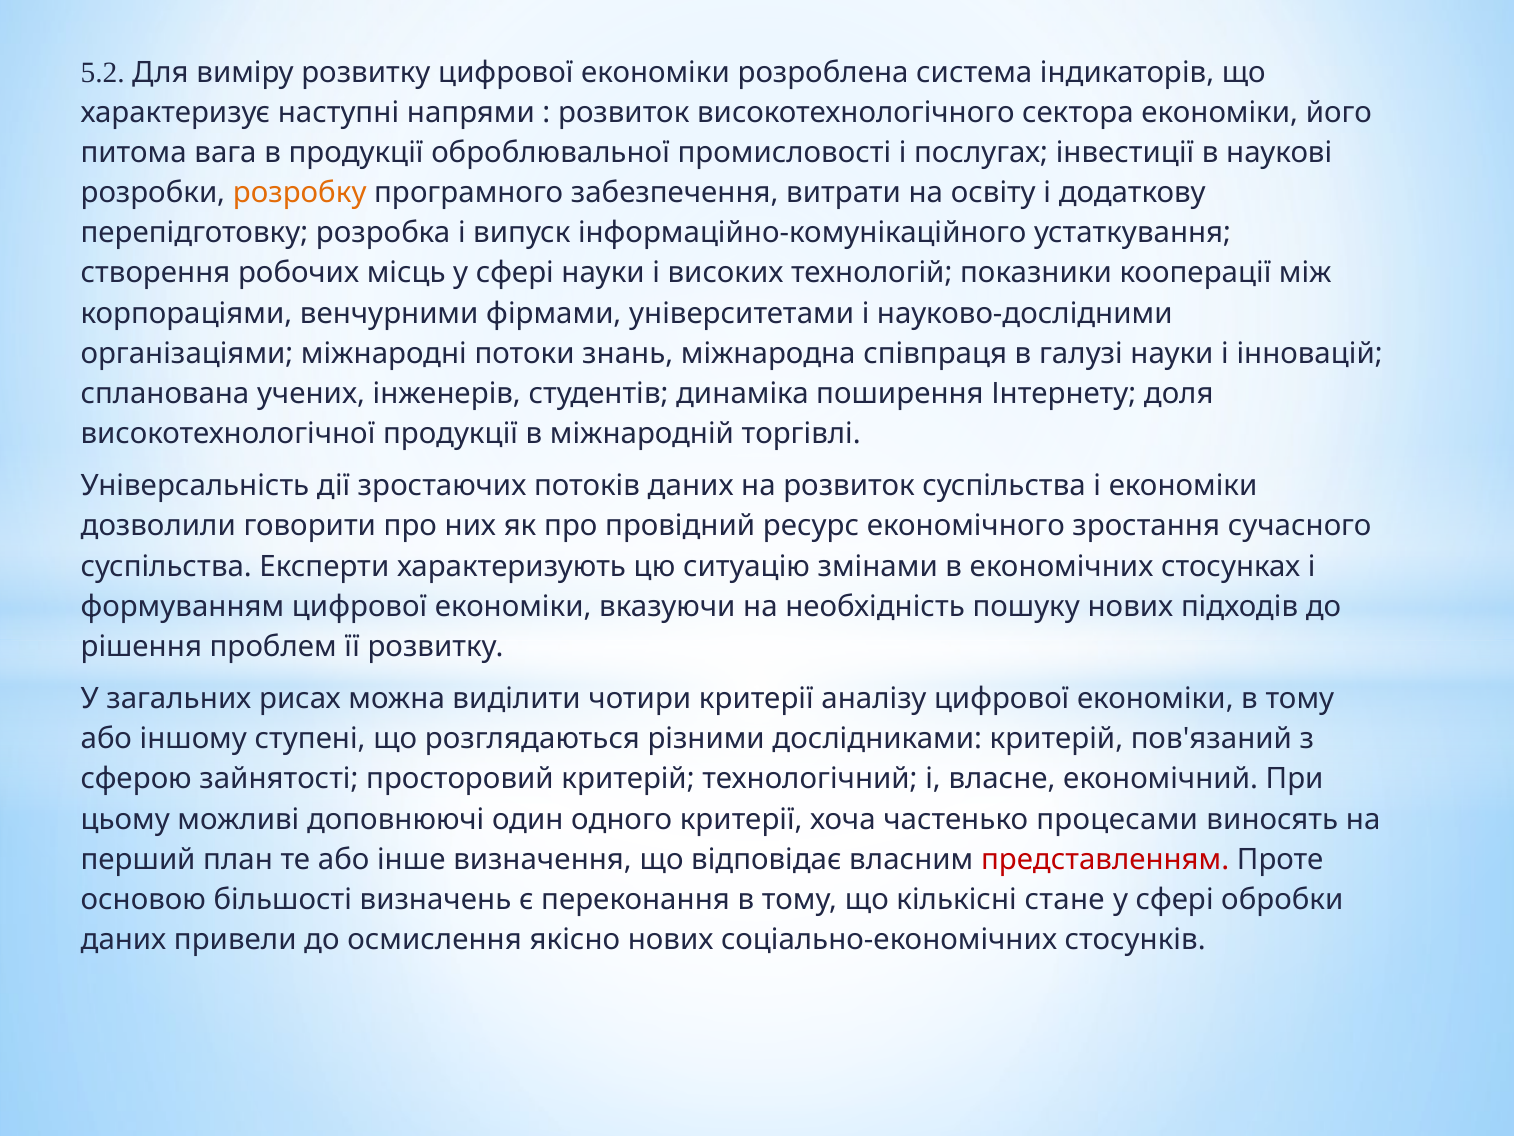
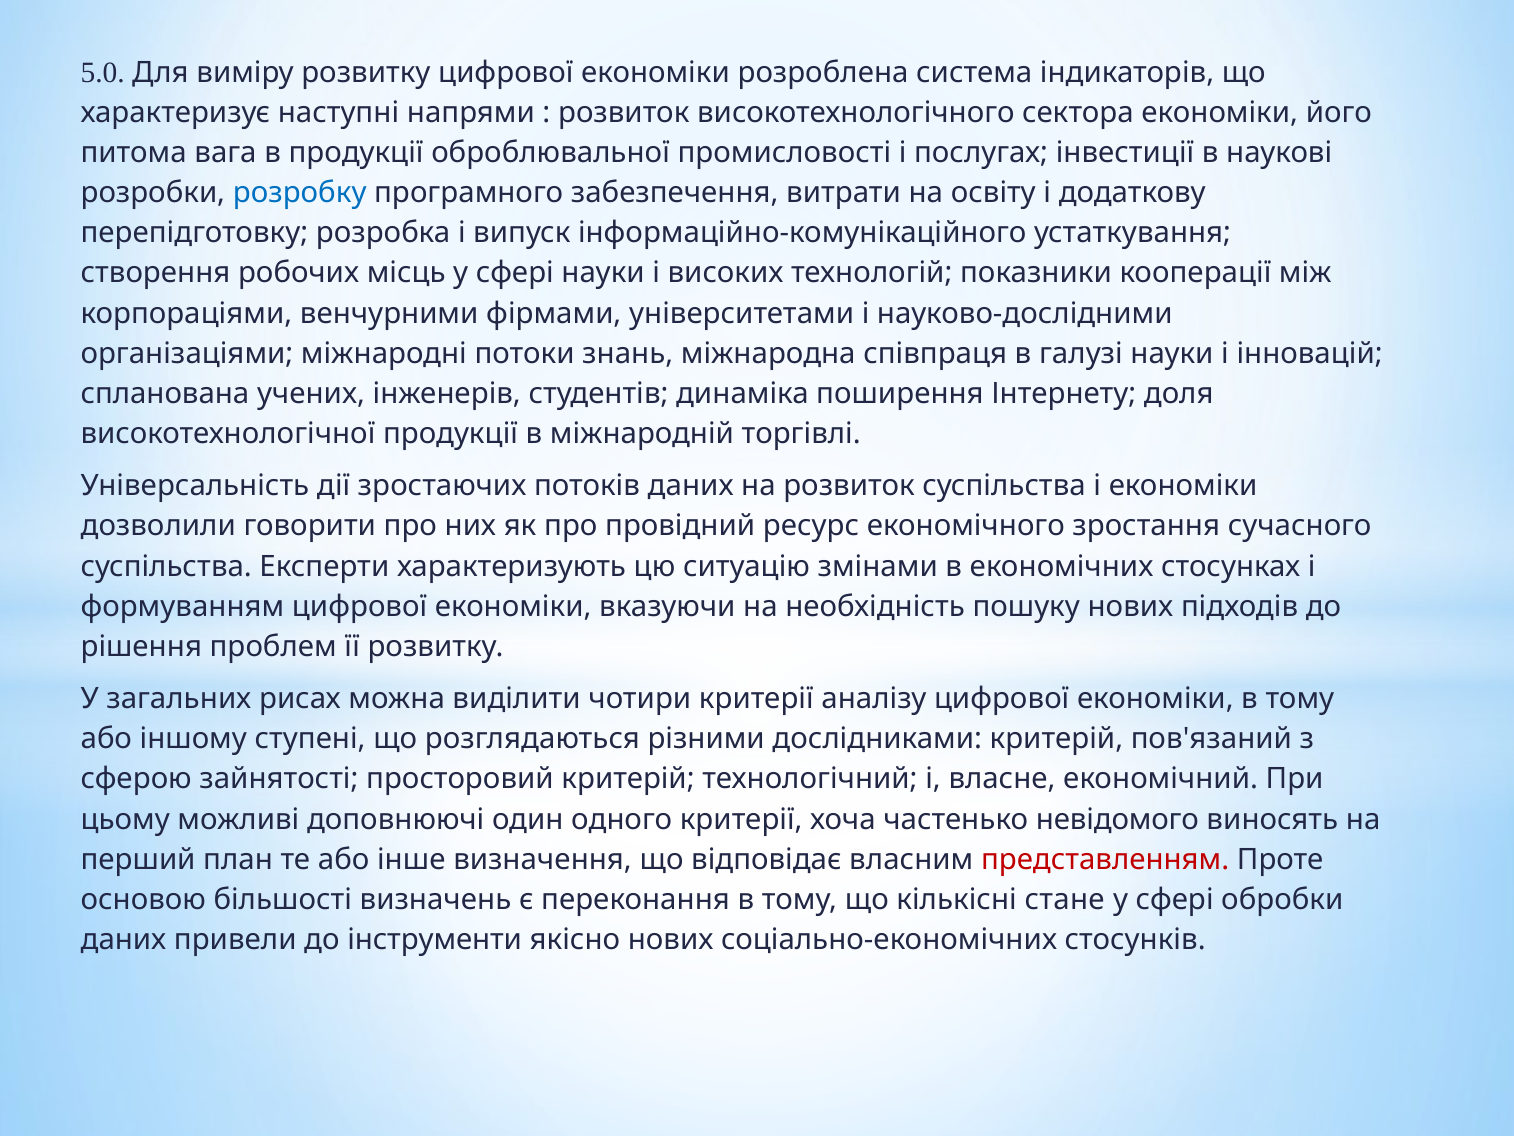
5.2: 5.2 -> 5.0
розробку colour: orange -> blue
процесами: процесами -> невідомого
осмислення: осмислення -> інструменти
